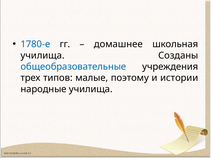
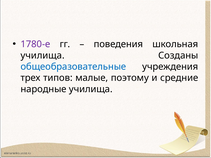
1780-е colour: blue -> purple
домашнее: домашнее -> поведения
истории: истории -> средние
